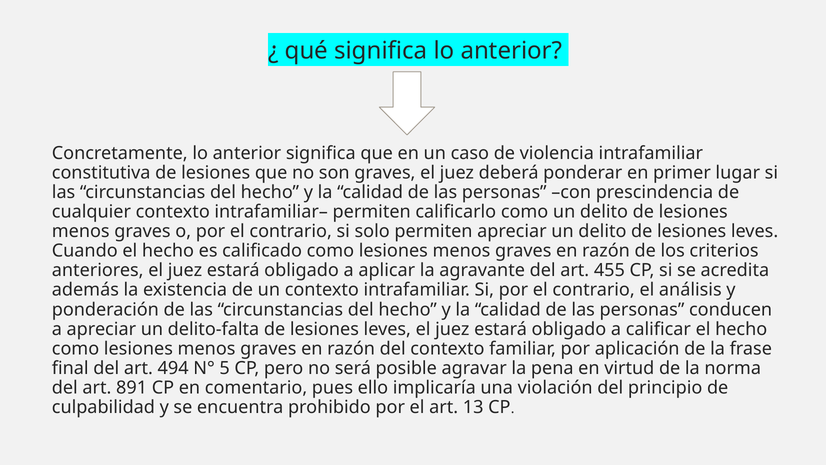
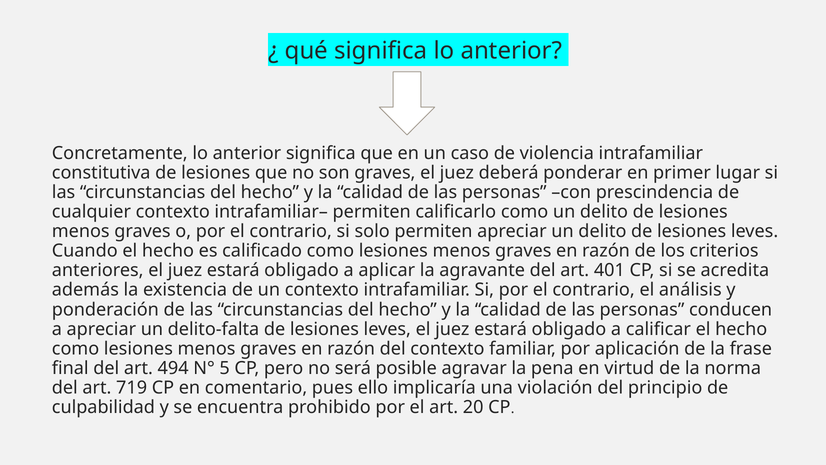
455: 455 -> 401
891: 891 -> 719
13: 13 -> 20
